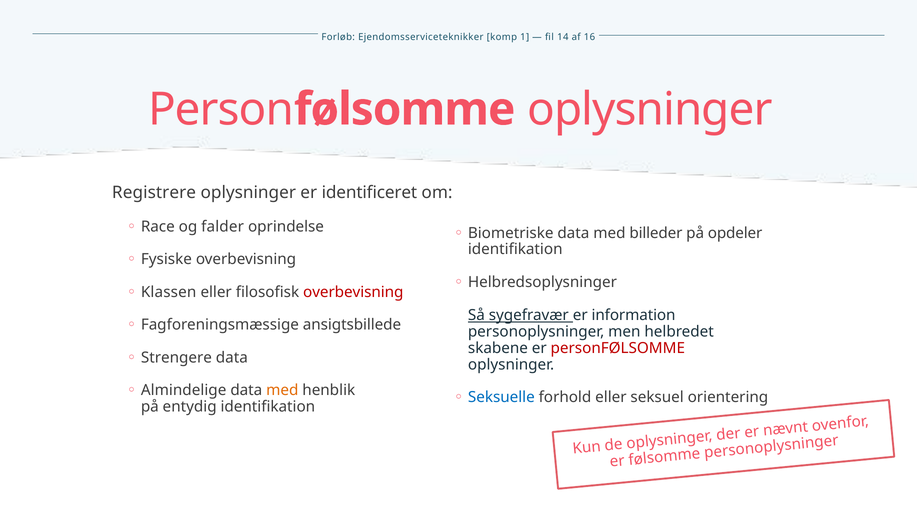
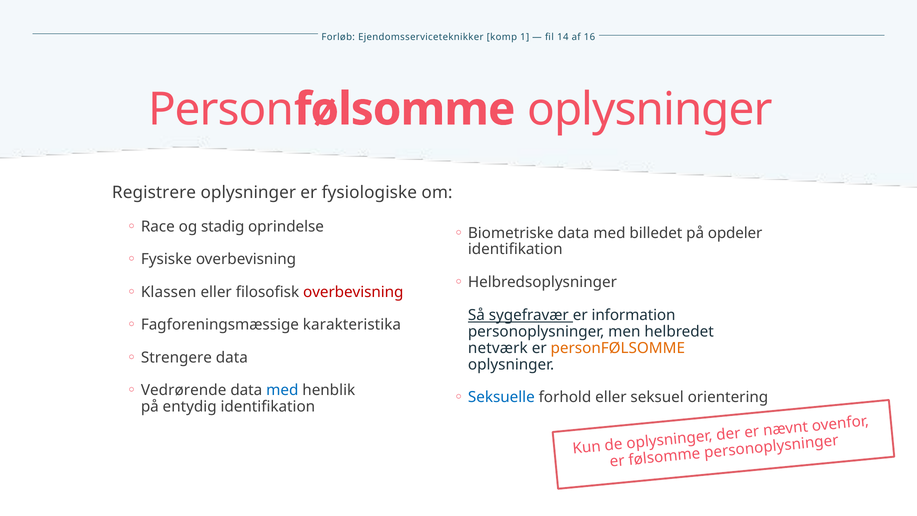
identificeret: identificeret -> fysiologiske
falder: falder -> stadig
billeder: billeder -> billedet
ansigtsbillede: ansigtsbillede -> karakteristika
skabene: skabene -> netværk
personFØLSOMME colour: red -> orange
Almindelige: Almindelige -> Vedrørende
med at (282, 390) colour: orange -> blue
